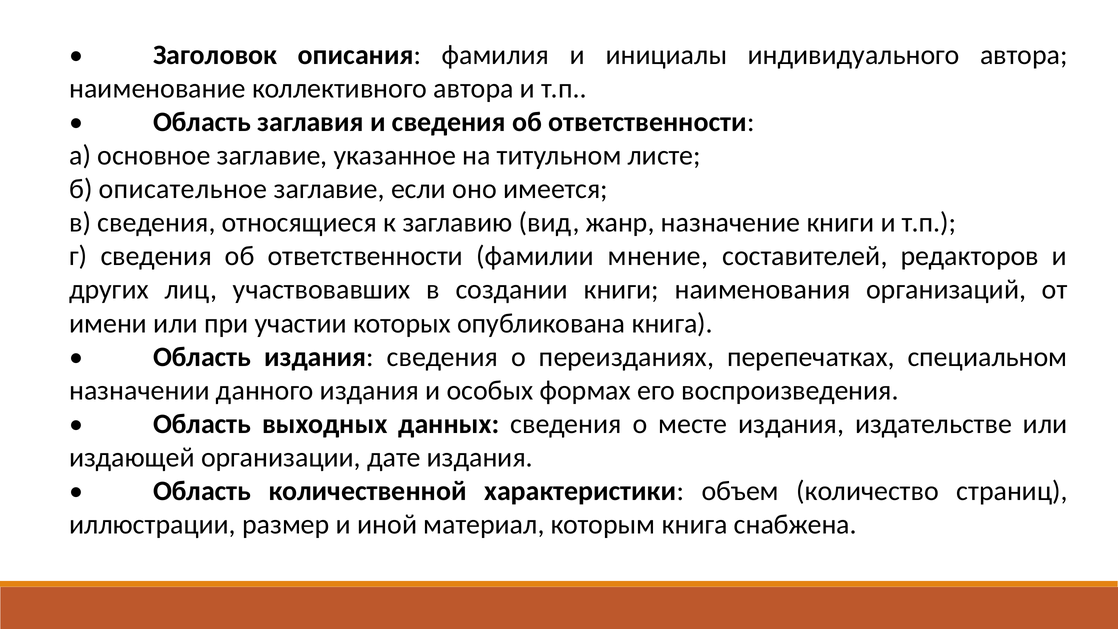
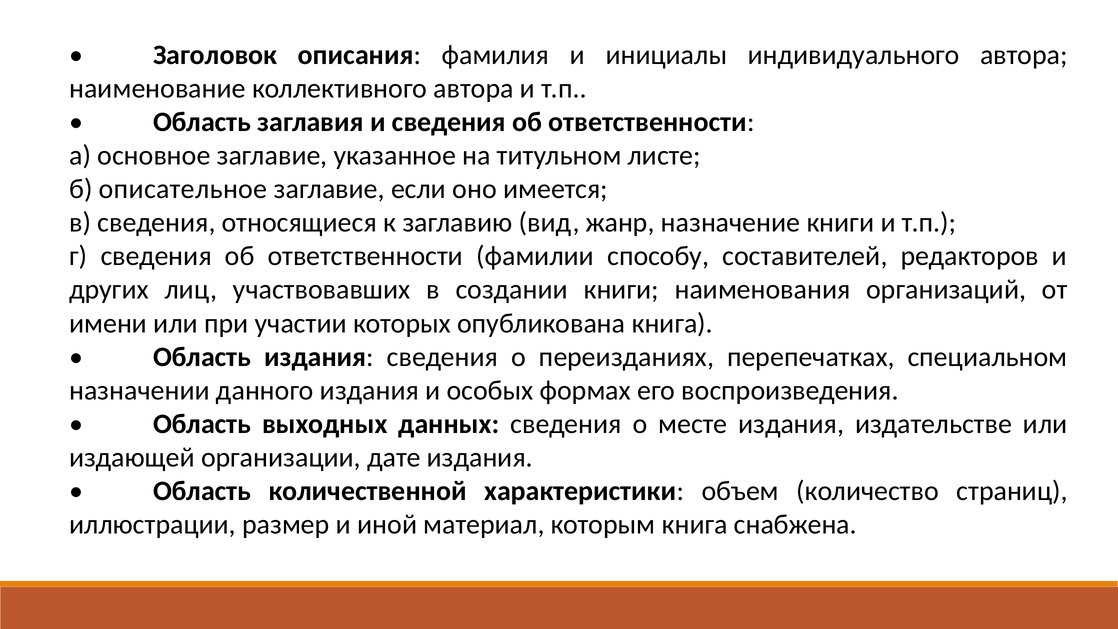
мнение: мнение -> способу
